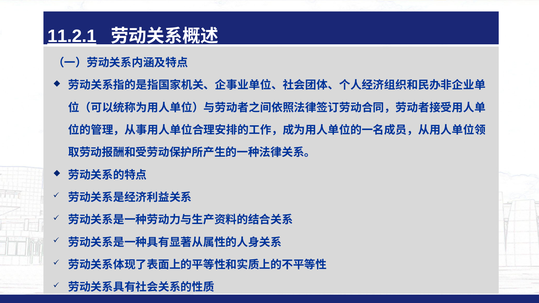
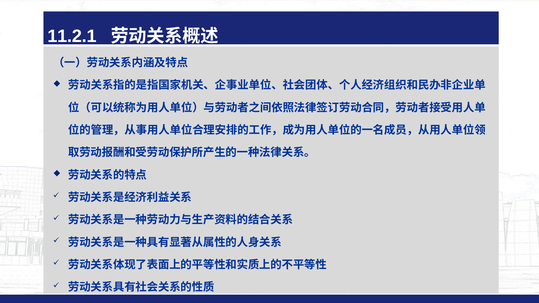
11.2.1 underline: present -> none
